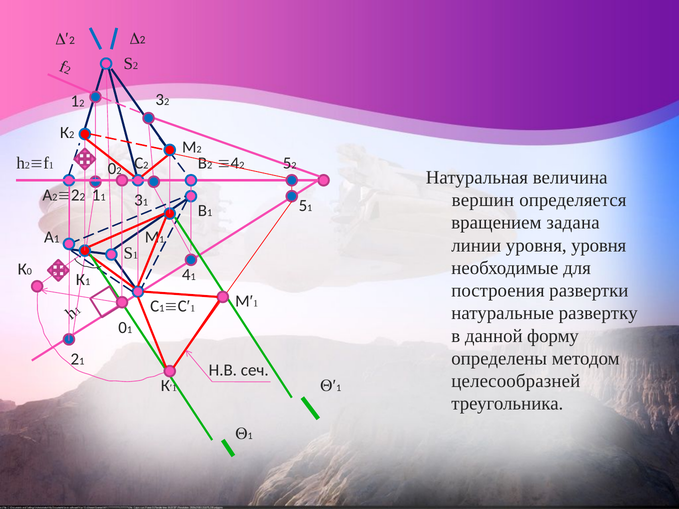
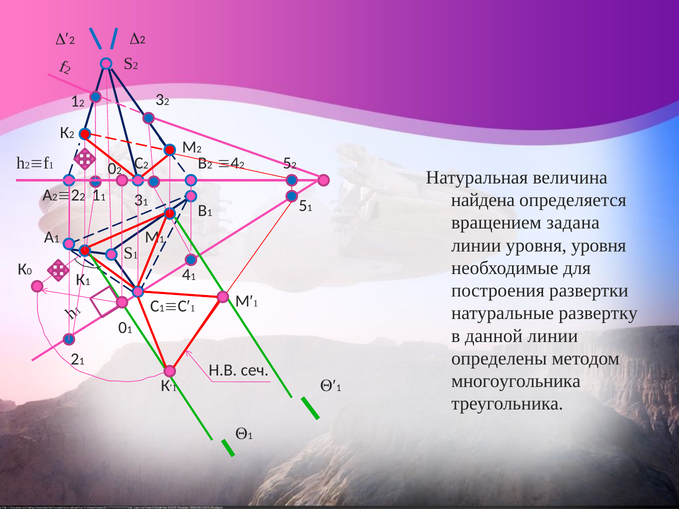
вершин: вершин -> найдена
данной форму: форму -> линии
целесообразней: целесообразней -> многоугольника
